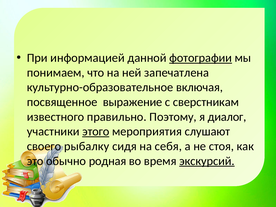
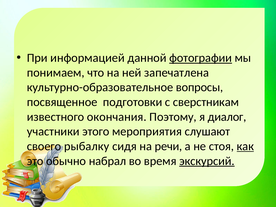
включая: включая -> вопросы
выражение: выражение -> подготовки
правильно: правильно -> окончания
этого underline: present -> none
себя: себя -> речи
как underline: none -> present
родная: родная -> набрал
